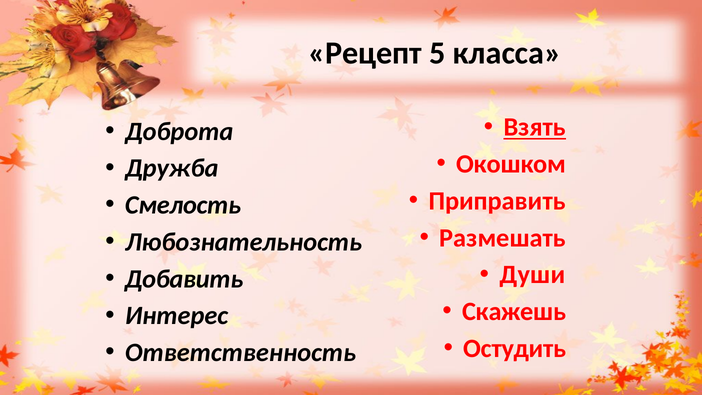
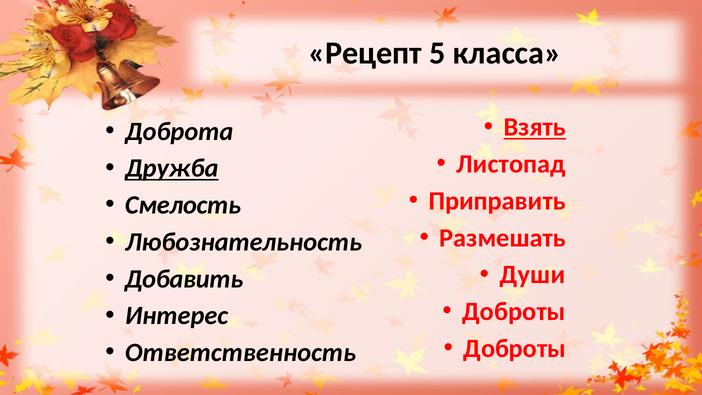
Окошком: Окошком -> Листопад
Дружба underline: none -> present
Скажешь at (514, 311): Скажешь -> Доброты
Остудить at (515, 348): Остудить -> Доброты
